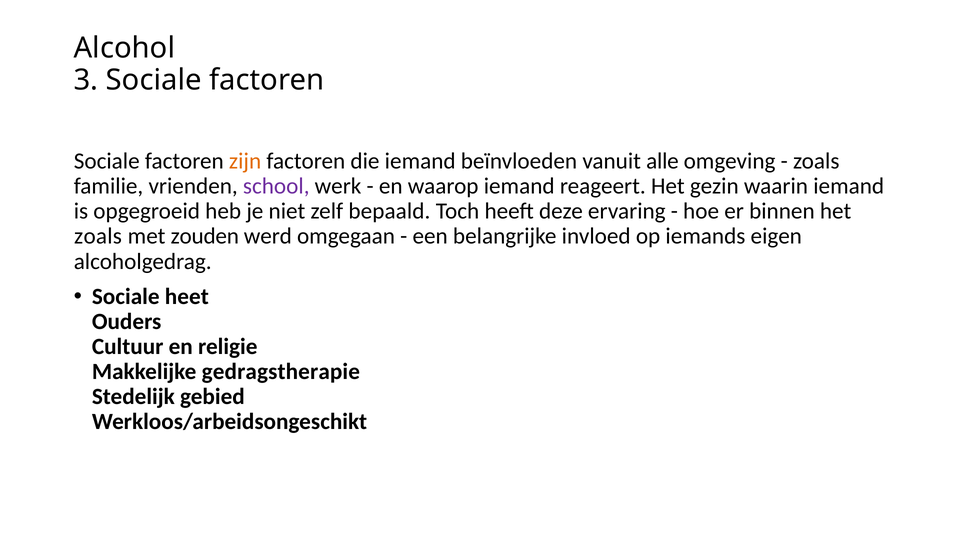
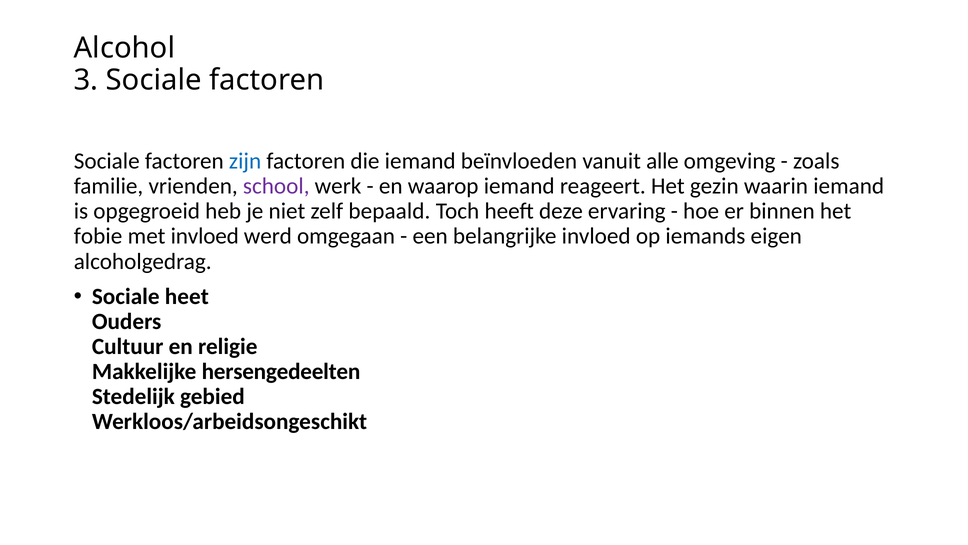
zijn colour: orange -> blue
zoals at (98, 236): zoals -> fobie
met zouden: zouden -> invloed
gedragstherapie: gedragstherapie -> hersengedeelten
